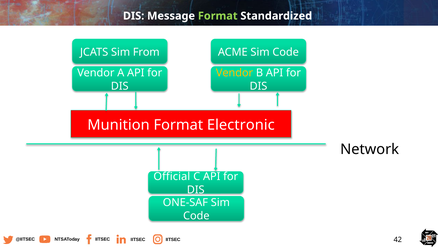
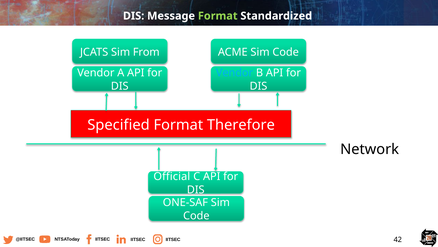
Vendor at (235, 73) colour: yellow -> light blue
Munition: Munition -> Specified
Electronic: Electronic -> Therefore
